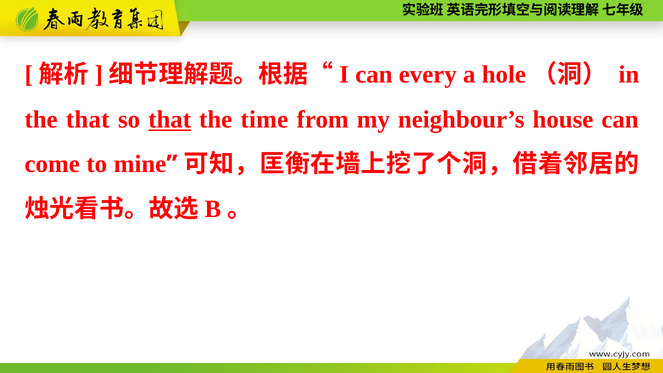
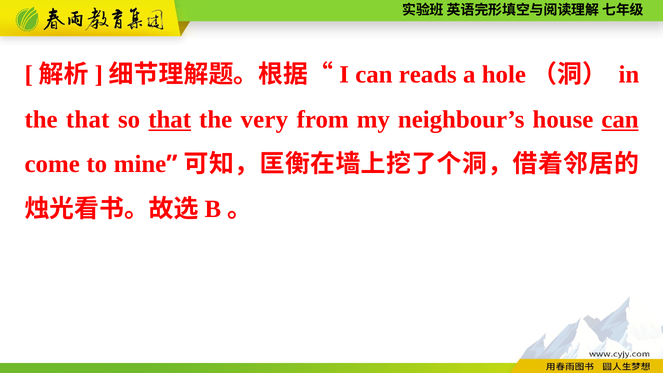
every: every -> reads
time: time -> very
can at (620, 119) underline: none -> present
